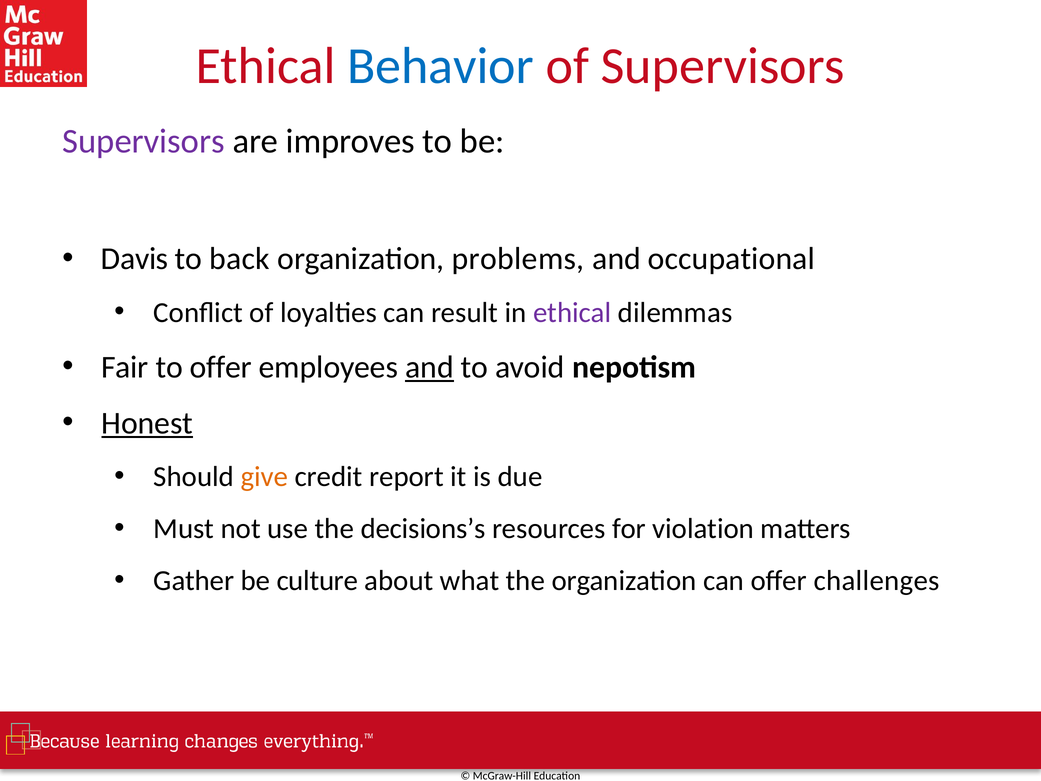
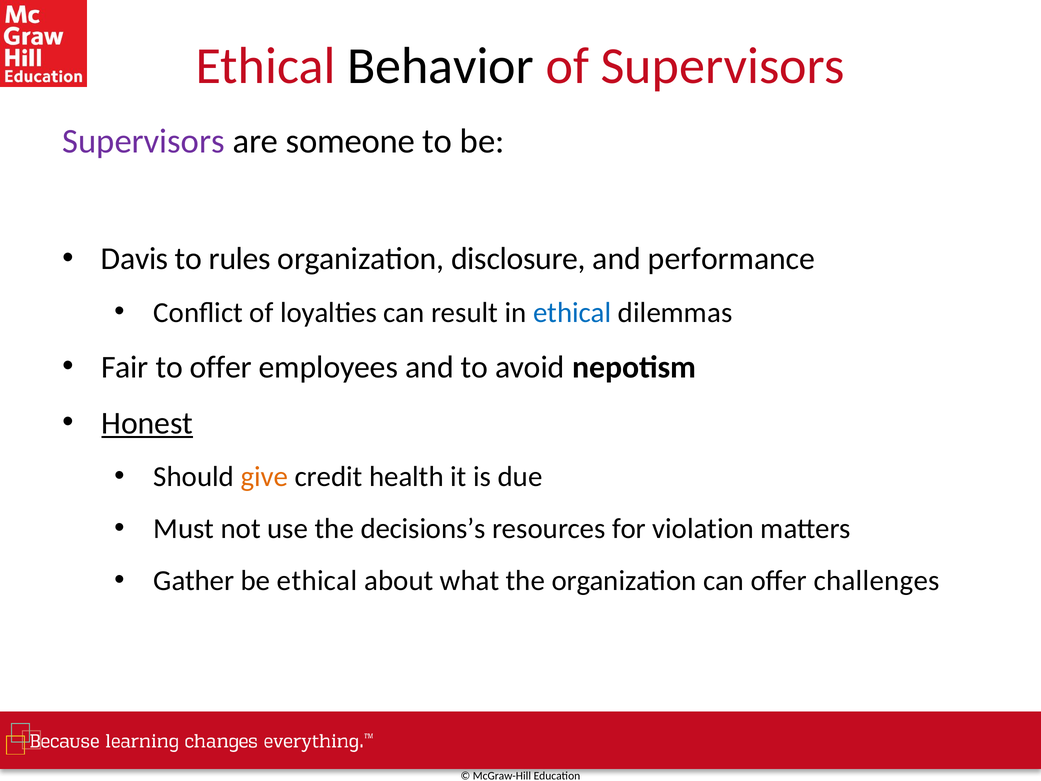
Behavior colour: blue -> black
improves: improves -> someone
back: back -> rules
problems: problems -> disclosure
occupational: occupational -> performance
ethical at (572, 312) colour: purple -> blue
and at (430, 367) underline: present -> none
report: report -> health
be culture: culture -> ethical
